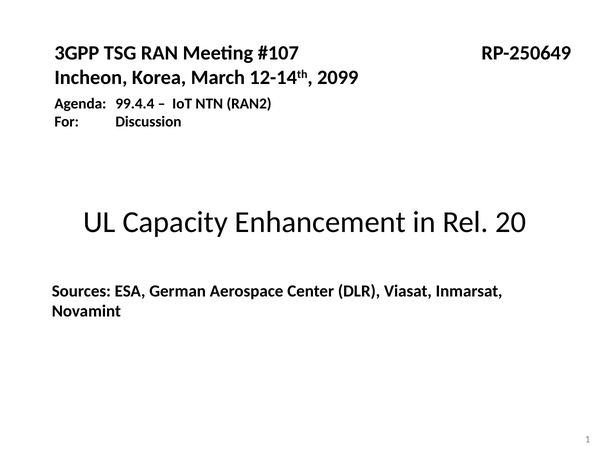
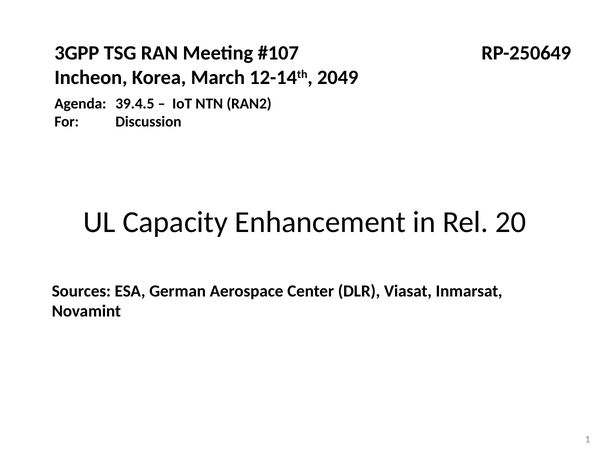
2099: 2099 -> 2049
99.4.4: 99.4.4 -> 39.4.5
